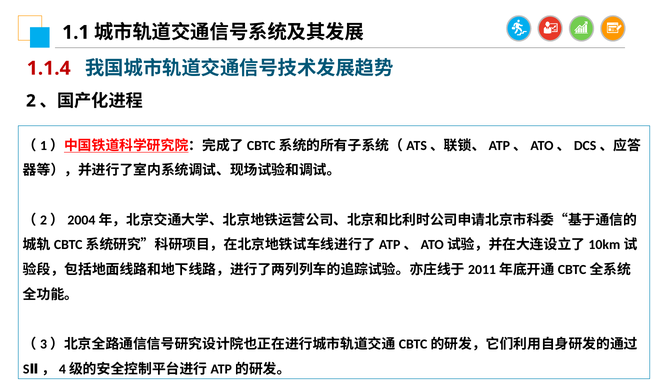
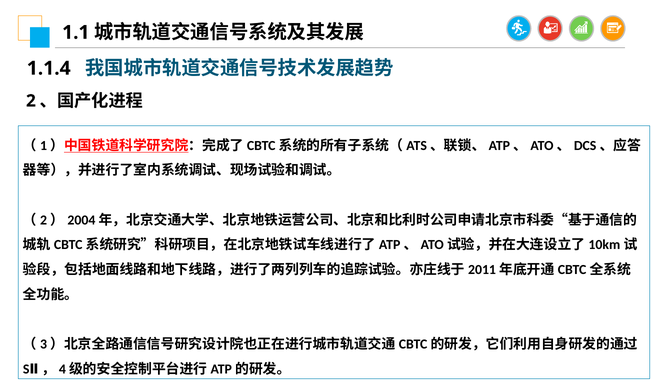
1.1.4 colour: red -> black
